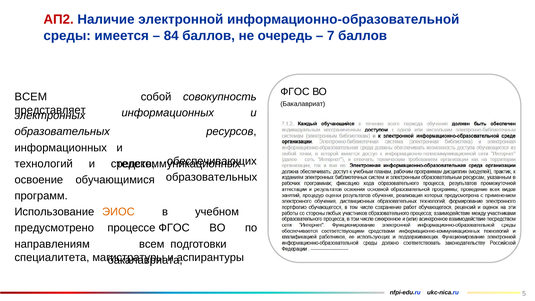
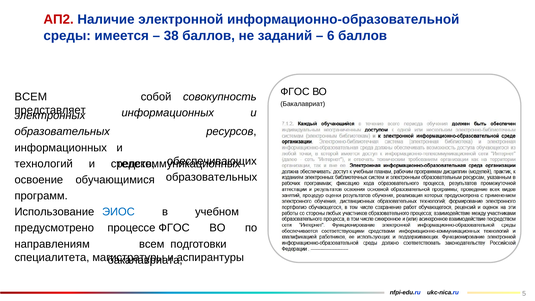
84: 84 -> 38
очередь: очередь -> заданий
7: 7 -> 6
ЭИОС colour: orange -> blue
